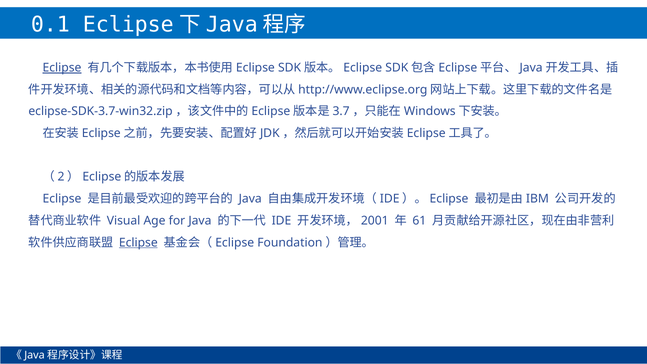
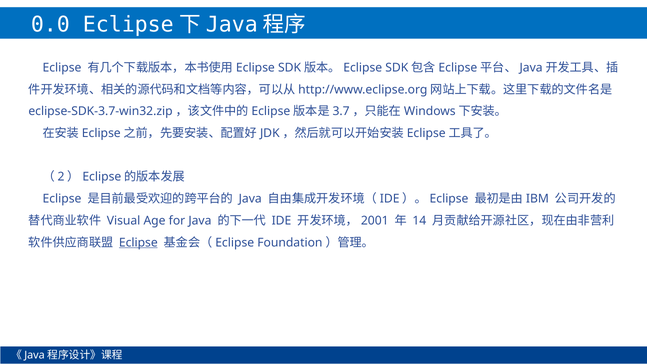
0.1: 0.1 -> 0.0
Eclipse at (62, 68) underline: present -> none
61: 61 -> 14
